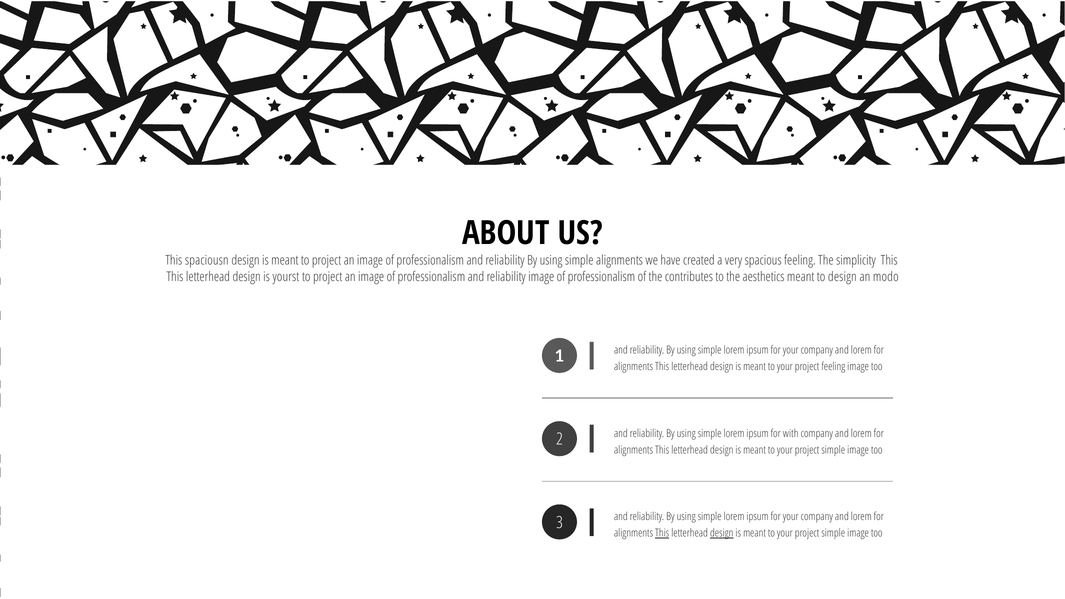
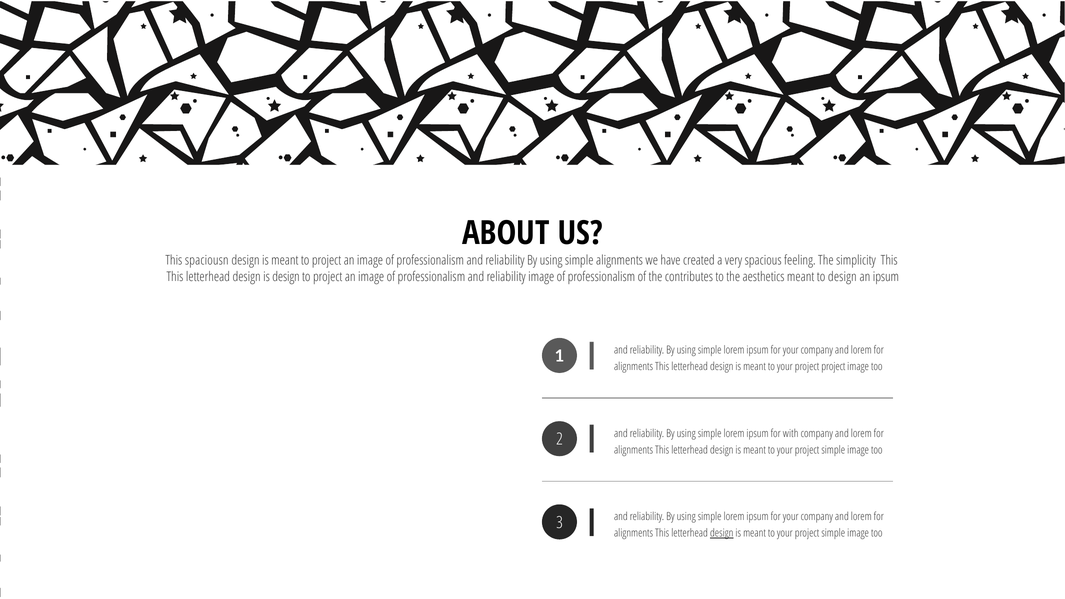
is yourst: yourst -> design
an modo: modo -> ipsum
project feeling: feeling -> project
This at (662, 533) underline: present -> none
